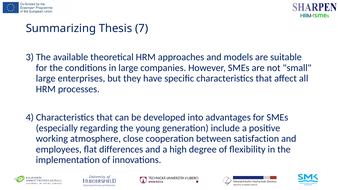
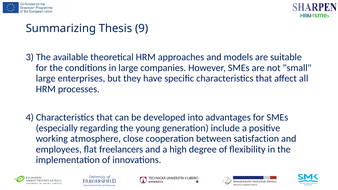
7: 7 -> 9
differences: differences -> freelancers
